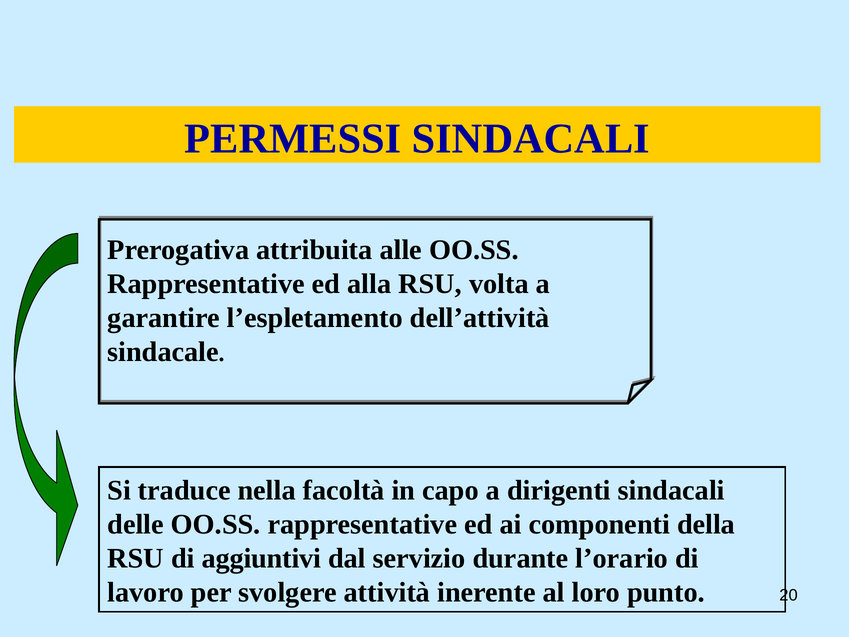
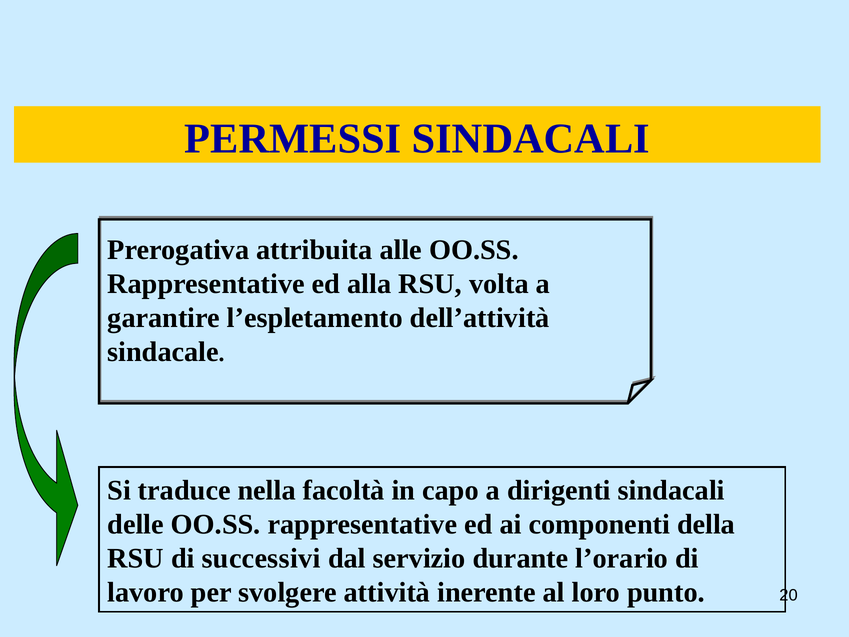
aggiuntivi: aggiuntivi -> successivi
